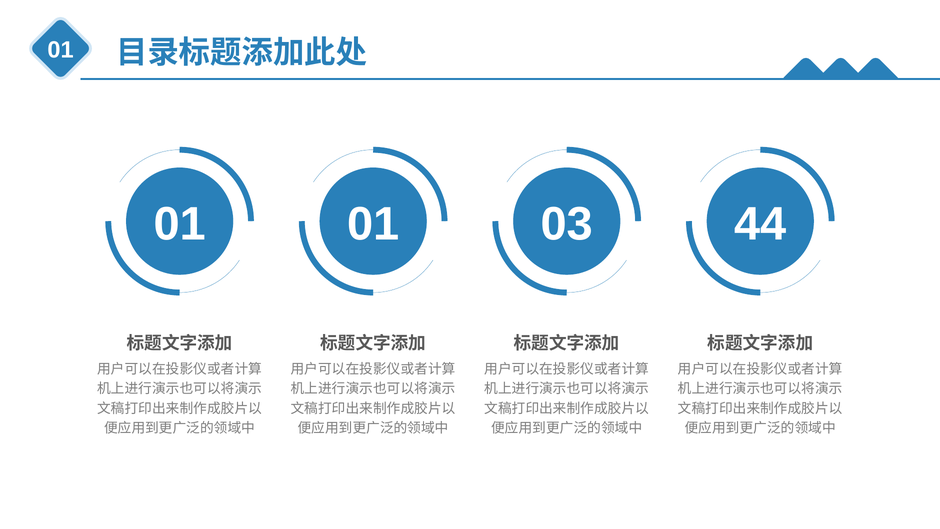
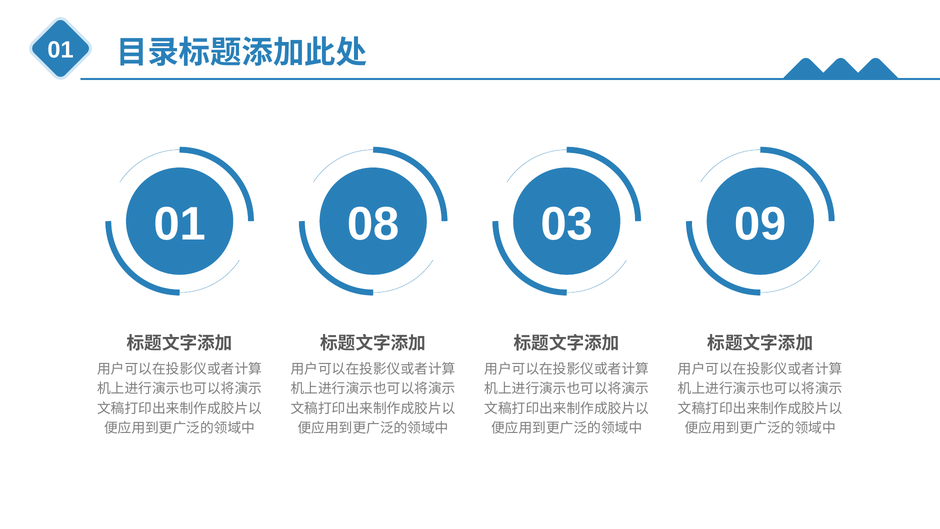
01 01: 01 -> 08
44: 44 -> 09
